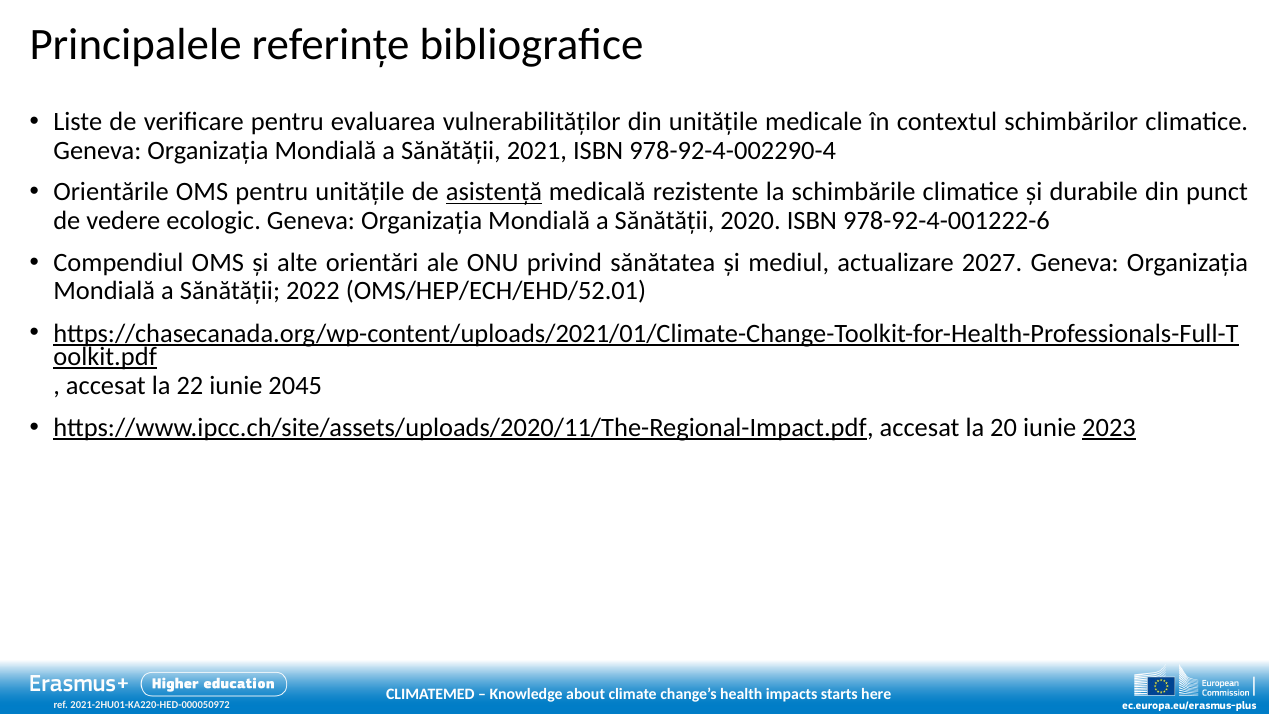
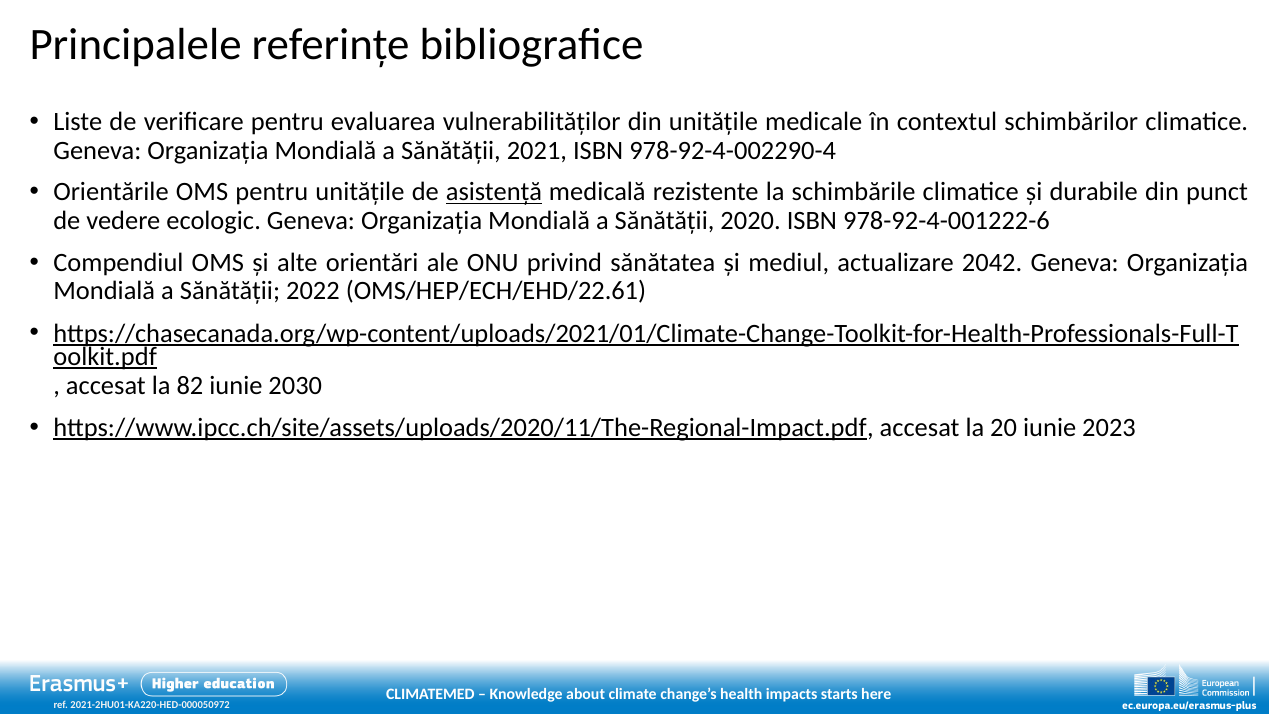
2027: 2027 -> 2042
OMS/HEP/ECH/EHD/52.01: OMS/HEP/ECH/EHD/52.01 -> OMS/HEP/ECH/EHD/22.61
22: 22 -> 82
2045: 2045 -> 2030
2023 underline: present -> none
